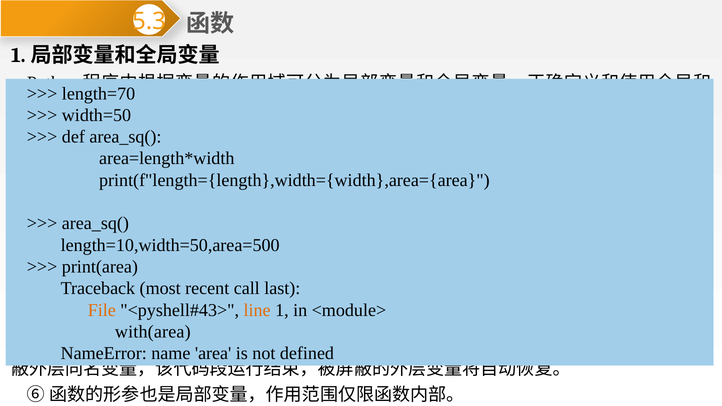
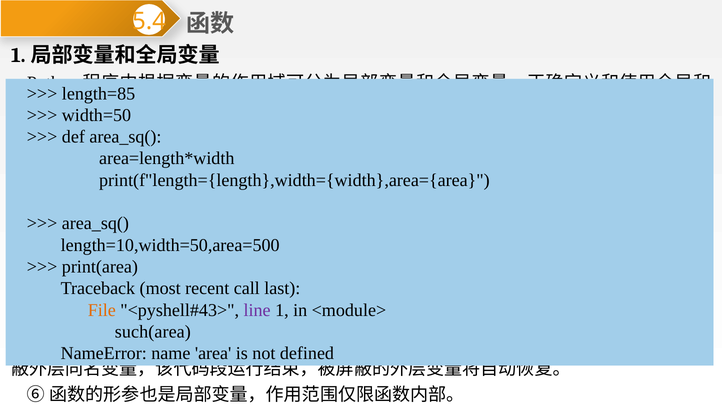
5.3: 5.3 -> 5.4
length=70: length=70 -> length=85
line colour: orange -> purple
with(area: with(area -> such(area
